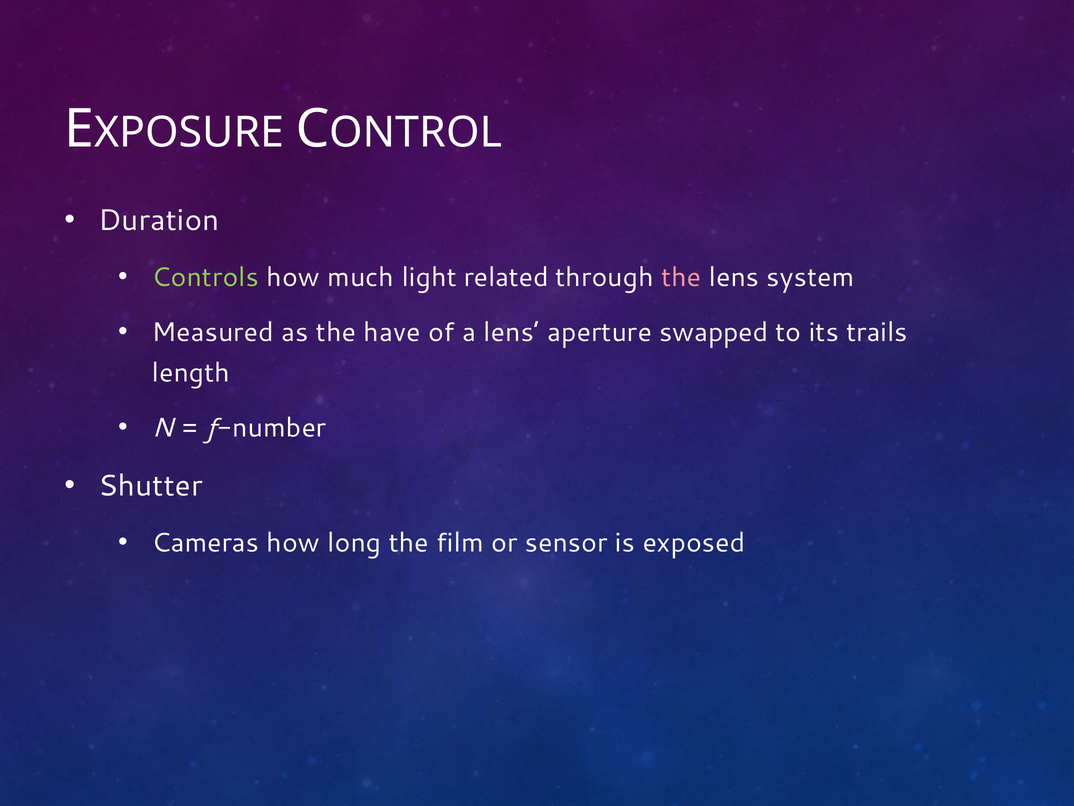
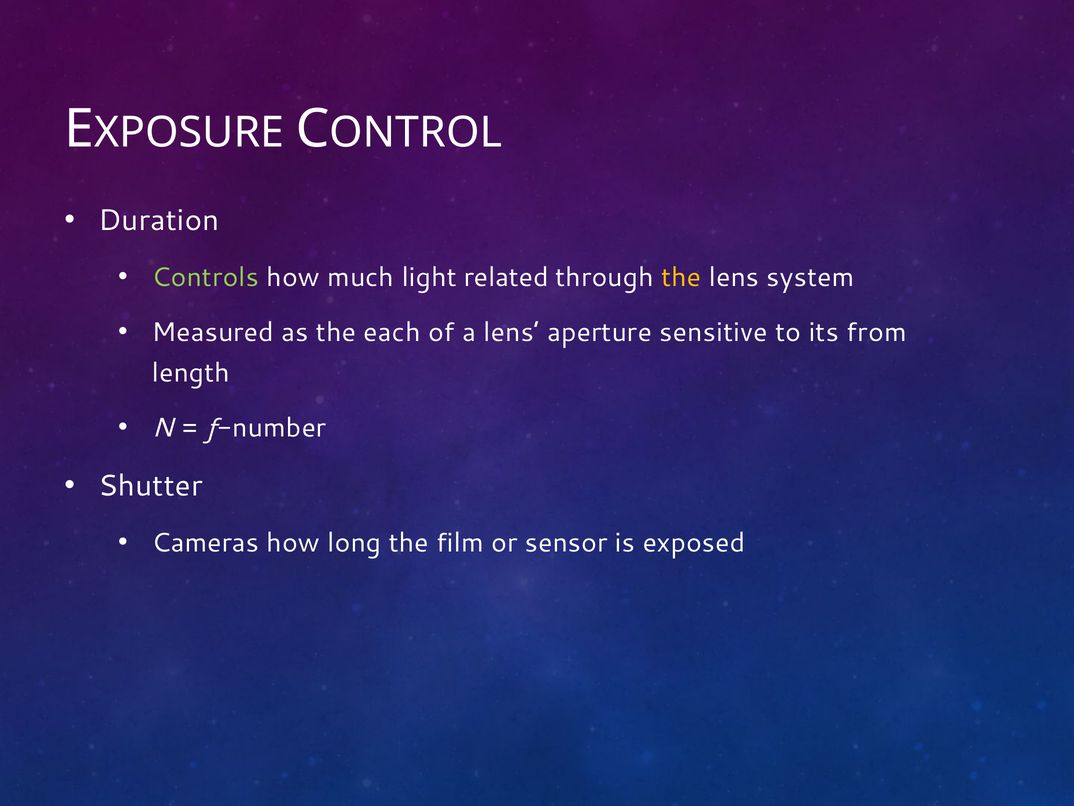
the at (681, 277) colour: pink -> yellow
have: have -> each
swapped: swapped -> sensitive
trails: trails -> from
